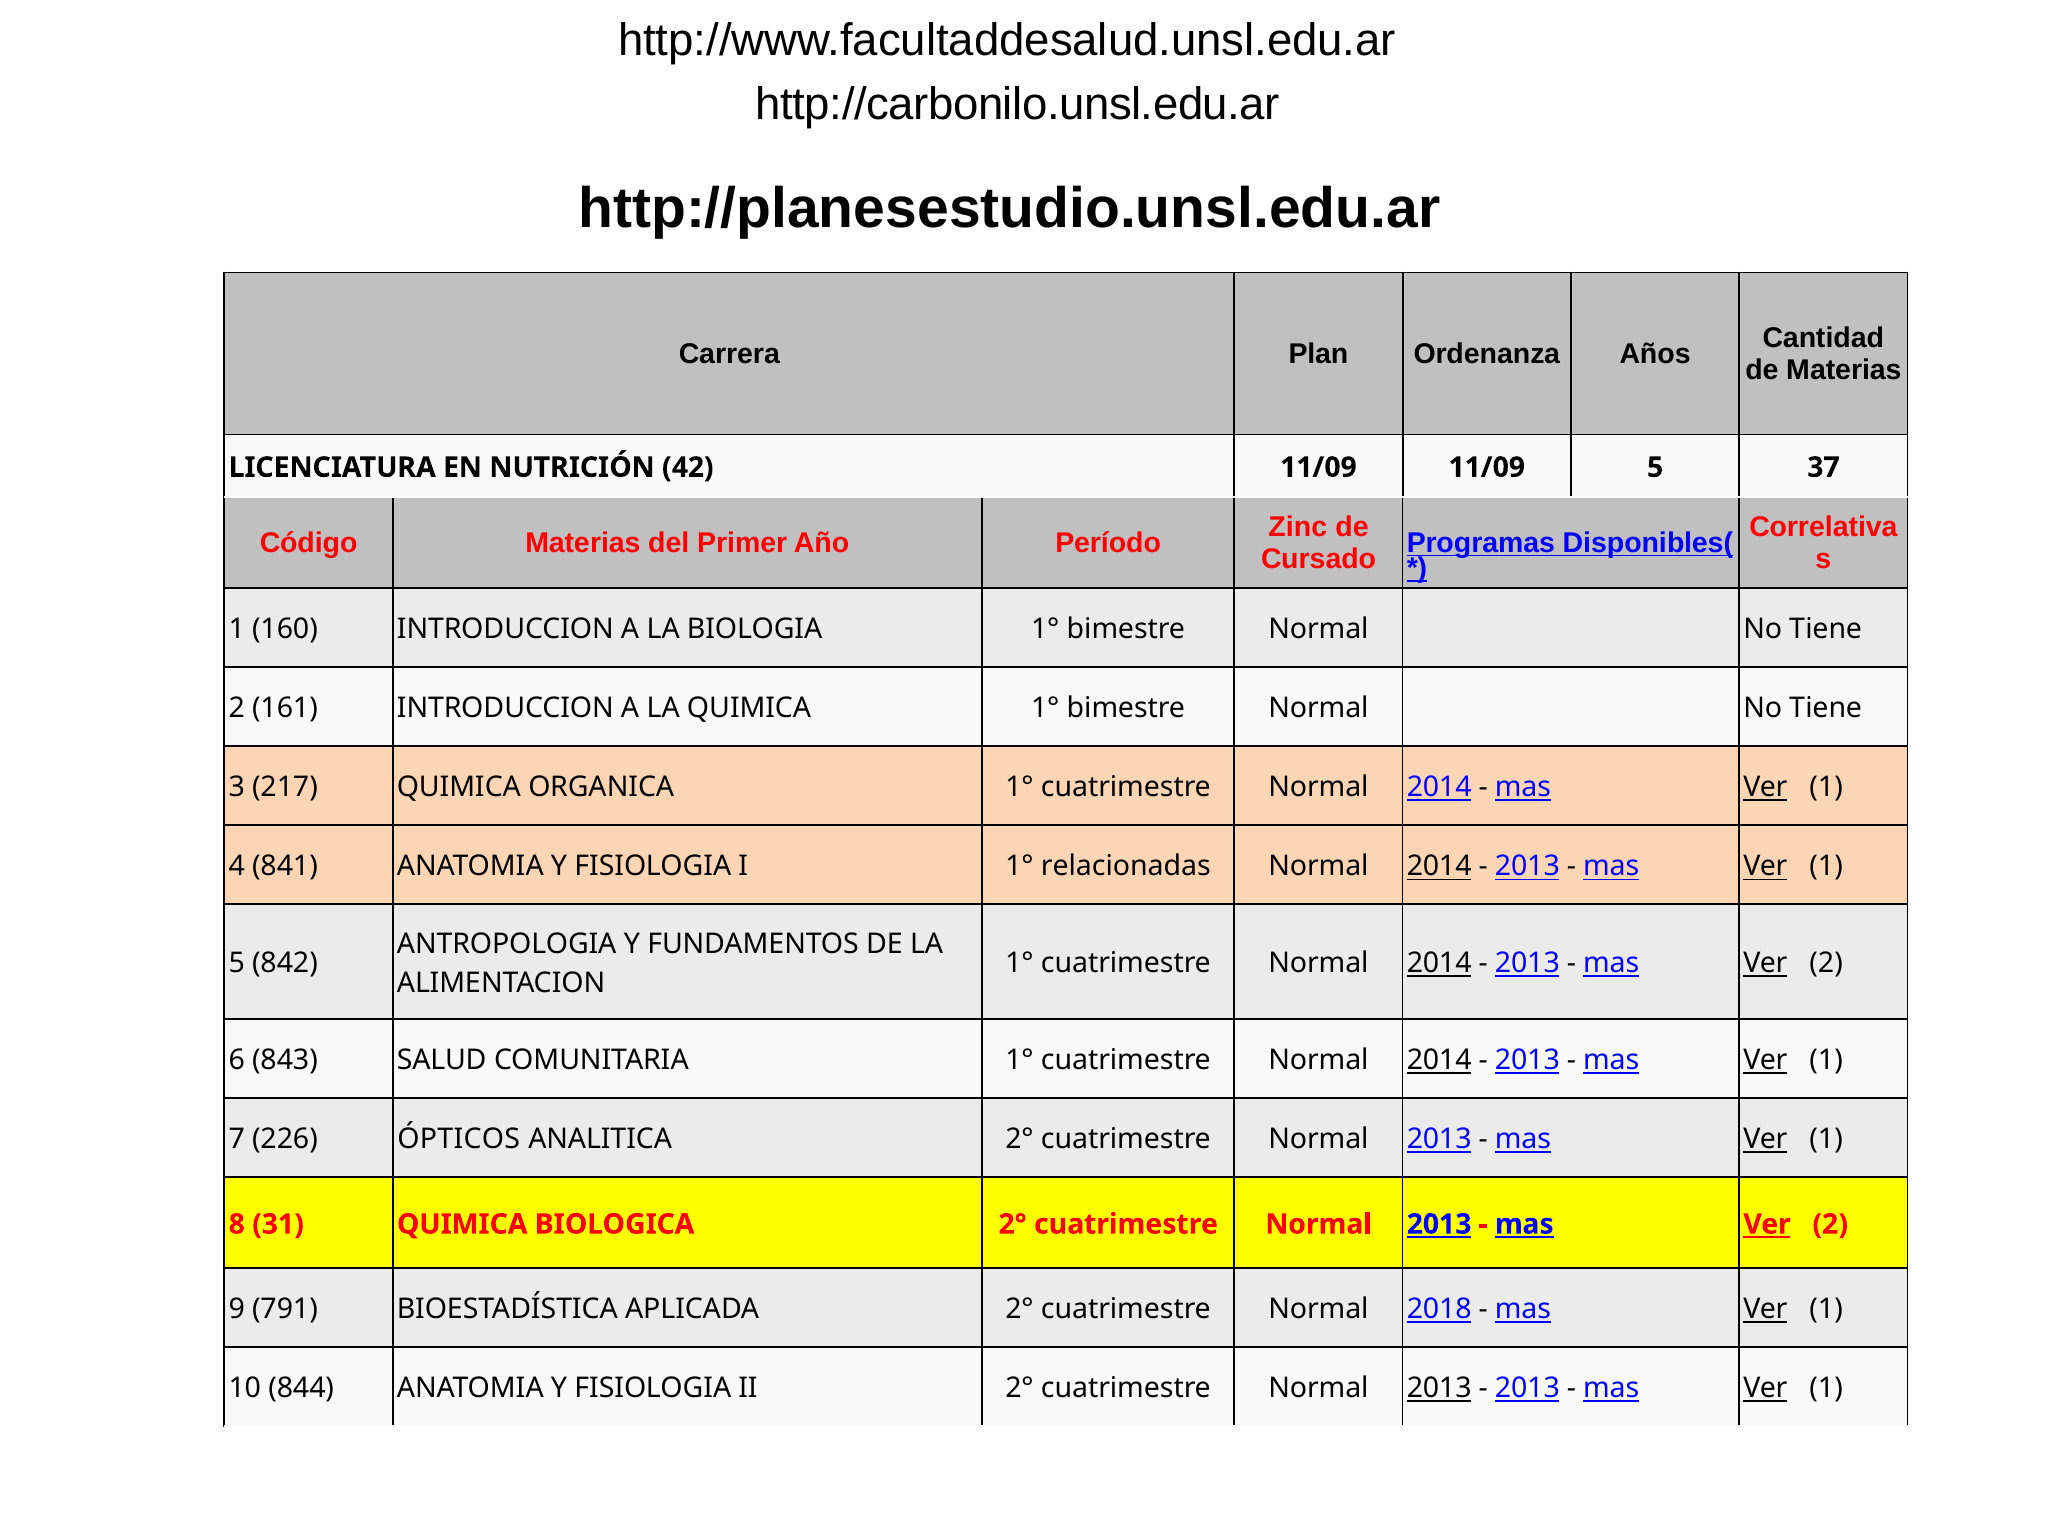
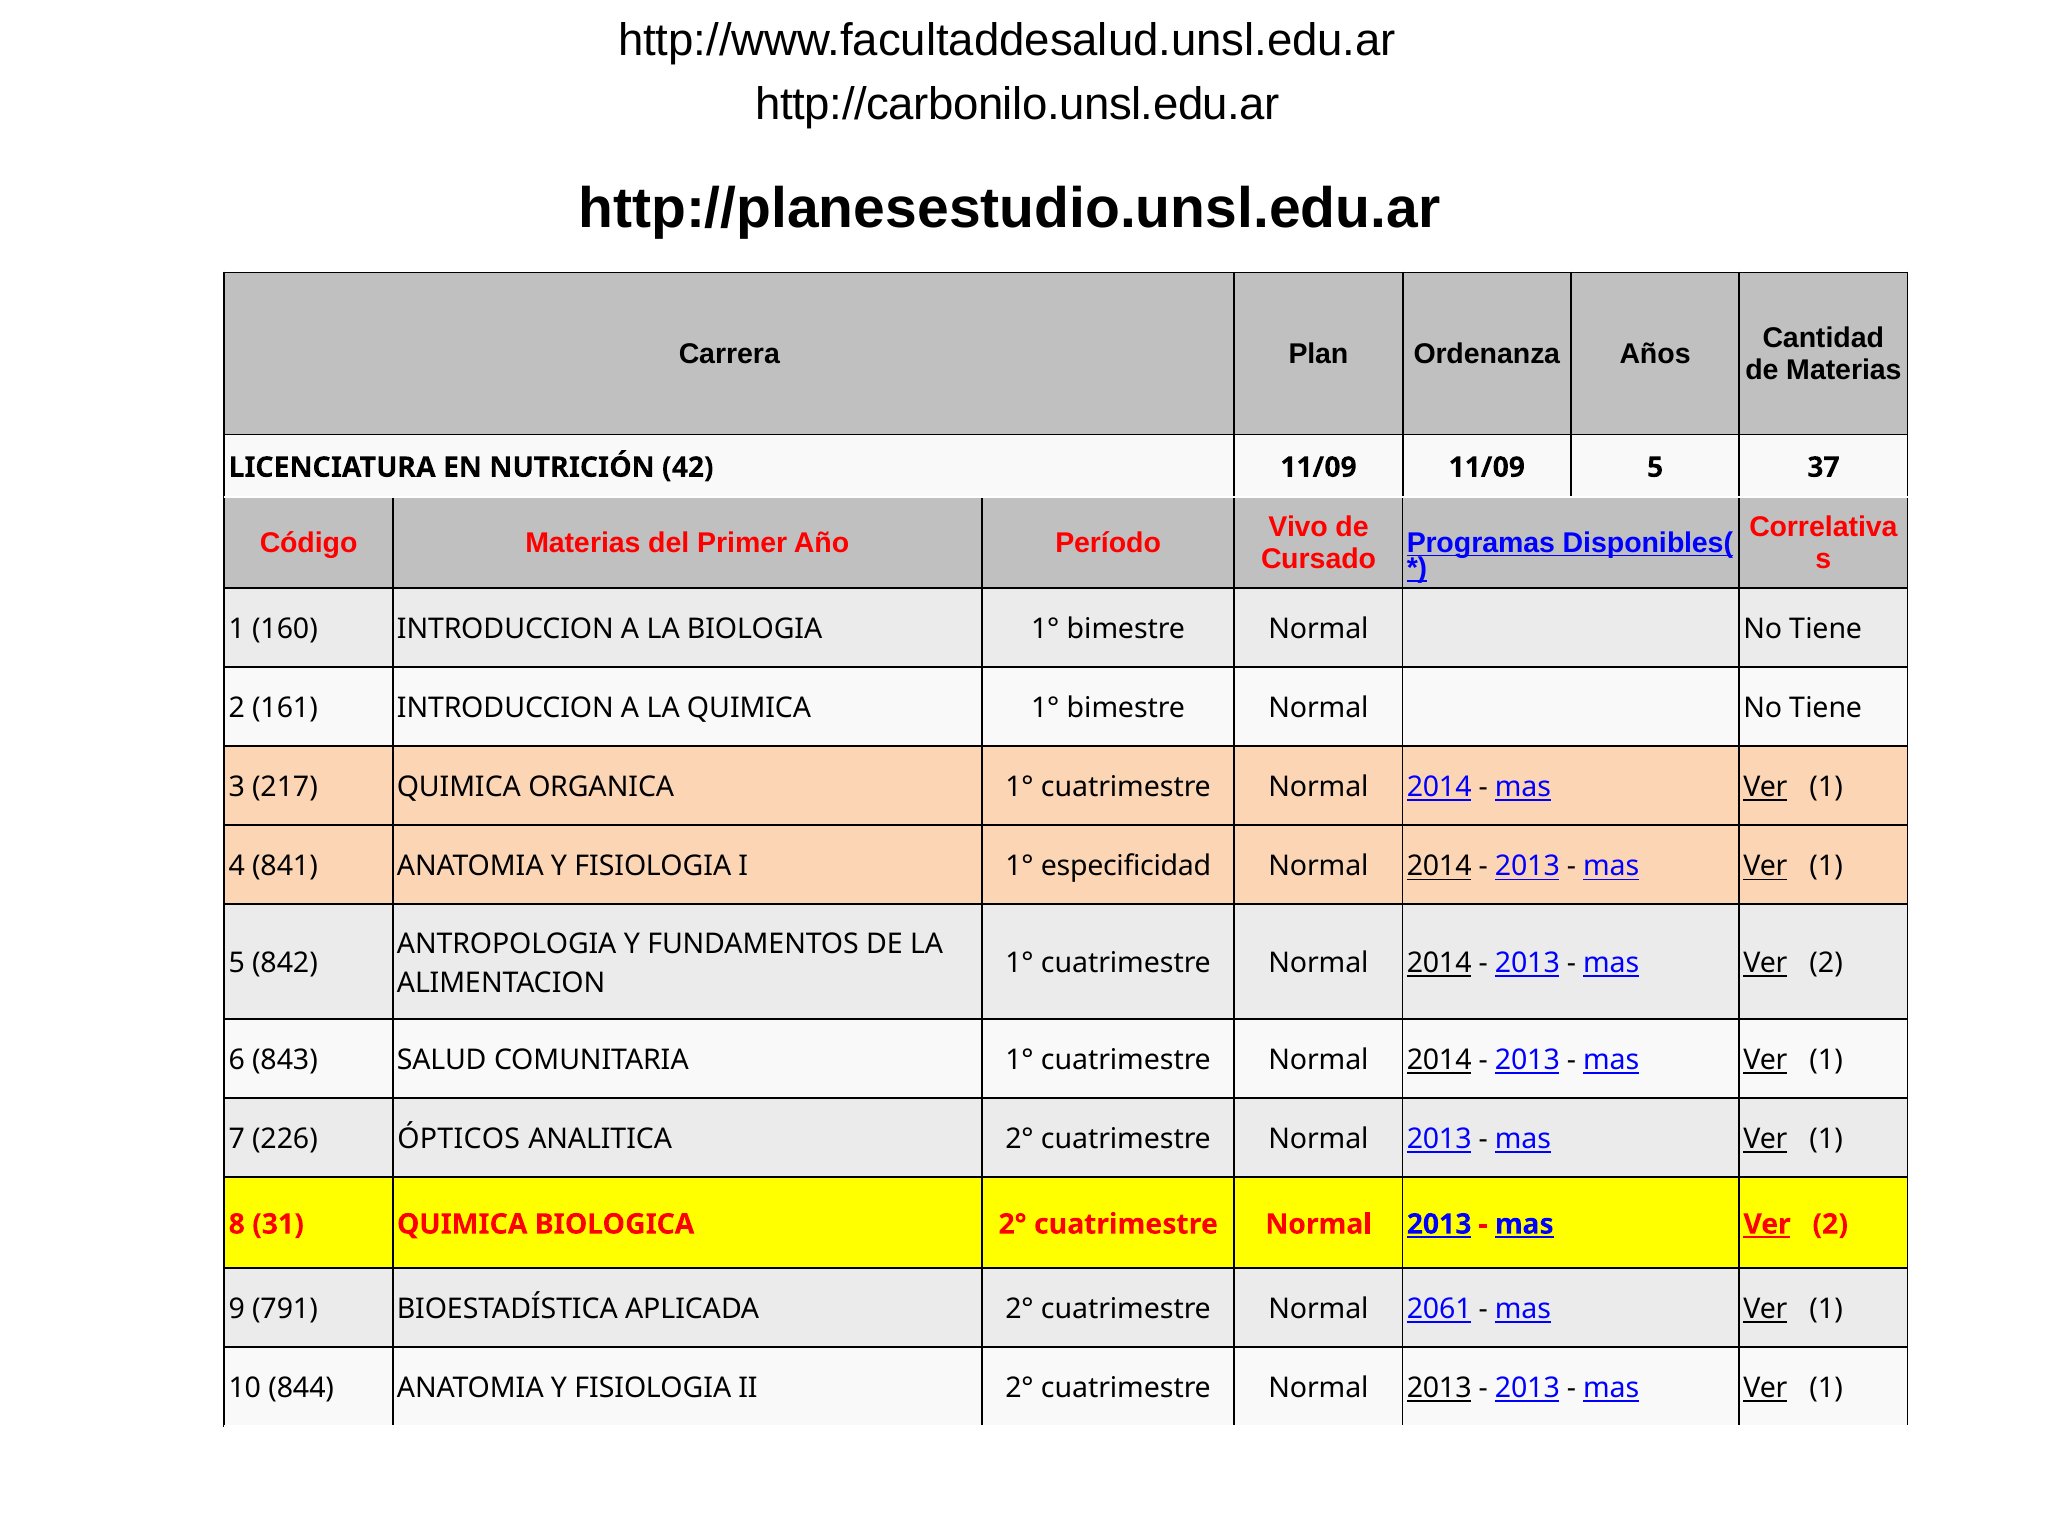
Zinc: Zinc -> Vivo
relacionadas: relacionadas -> especificidad
2018: 2018 -> 2061
